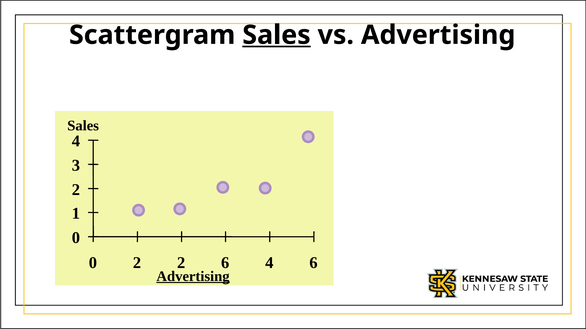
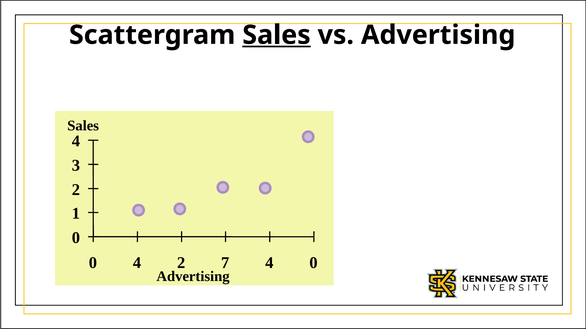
0 2: 2 -> 4
2 6: 6 -> 7
6 at (313, 263): 6 -> 0
Advertising at (193, 277) underline: present -> none
